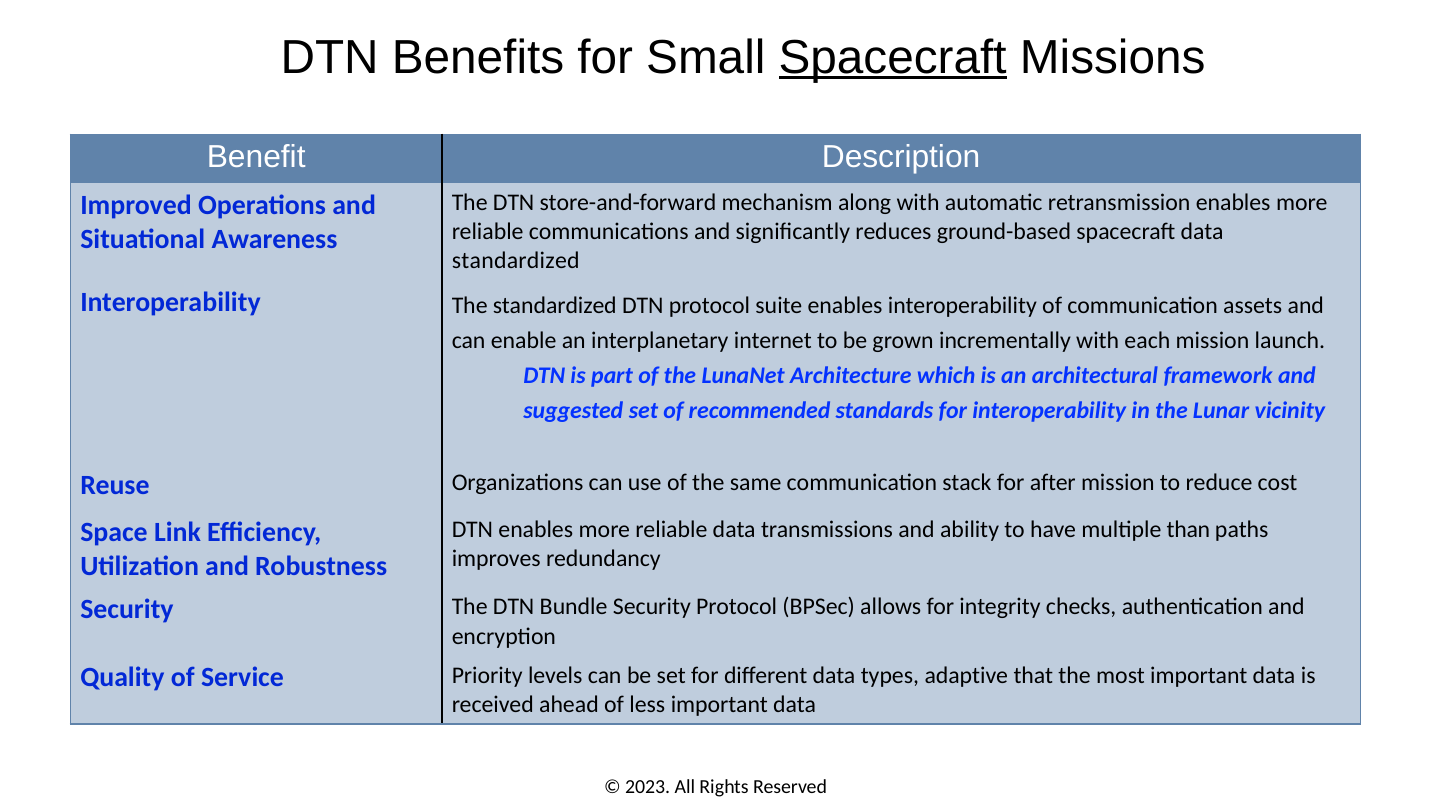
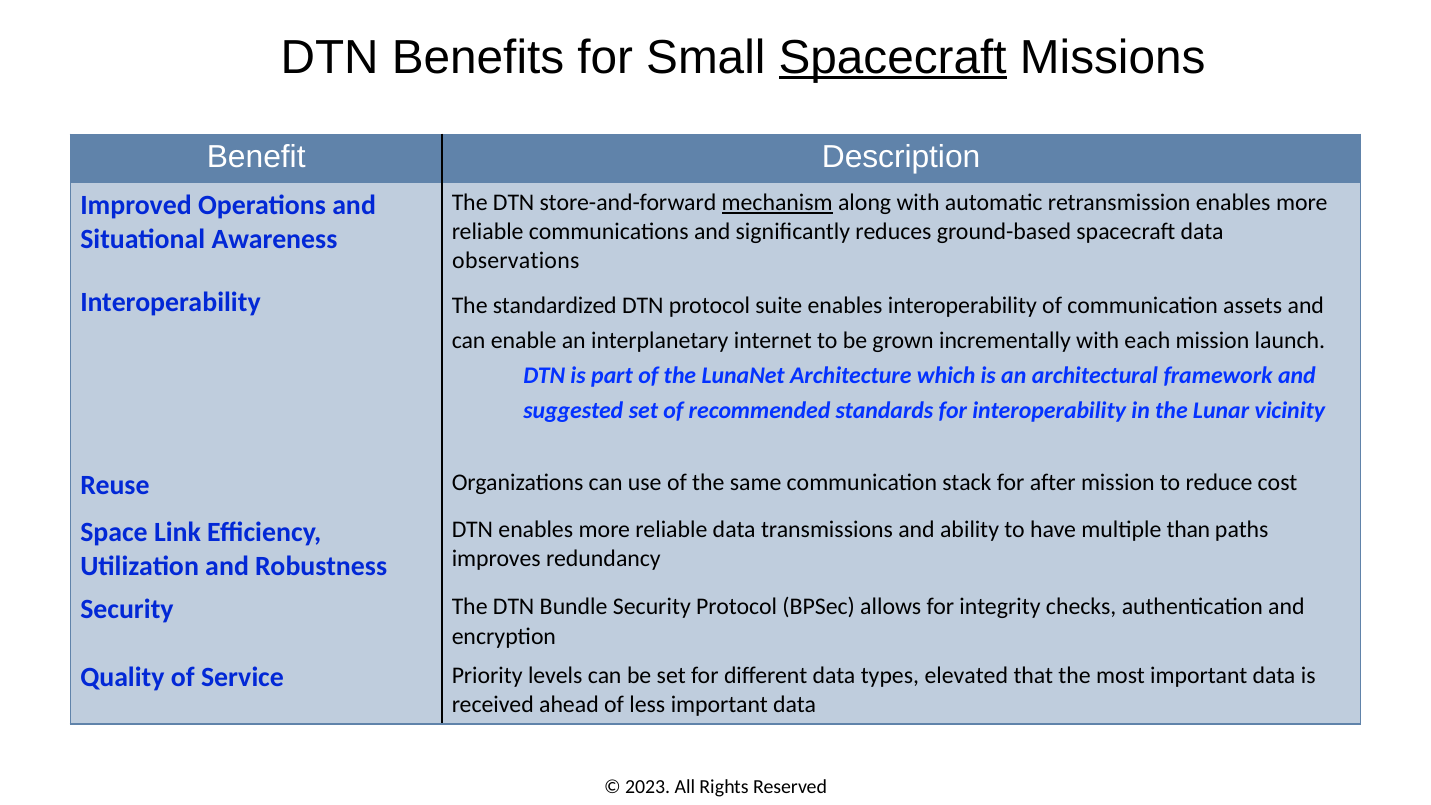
mechanism underline: none -> present
standardized at (516, 261): standardized -> observations
adaptive: adaptive -> elevated
